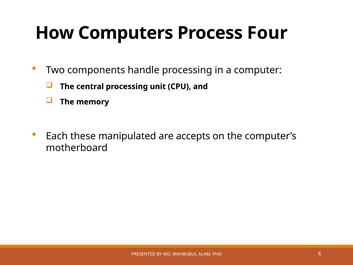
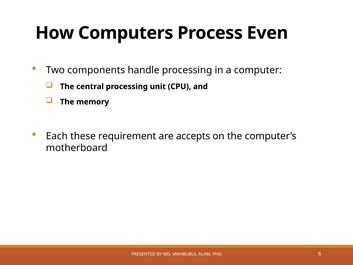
Four: Four -> Even
manipulated: manipulated -> requirement
